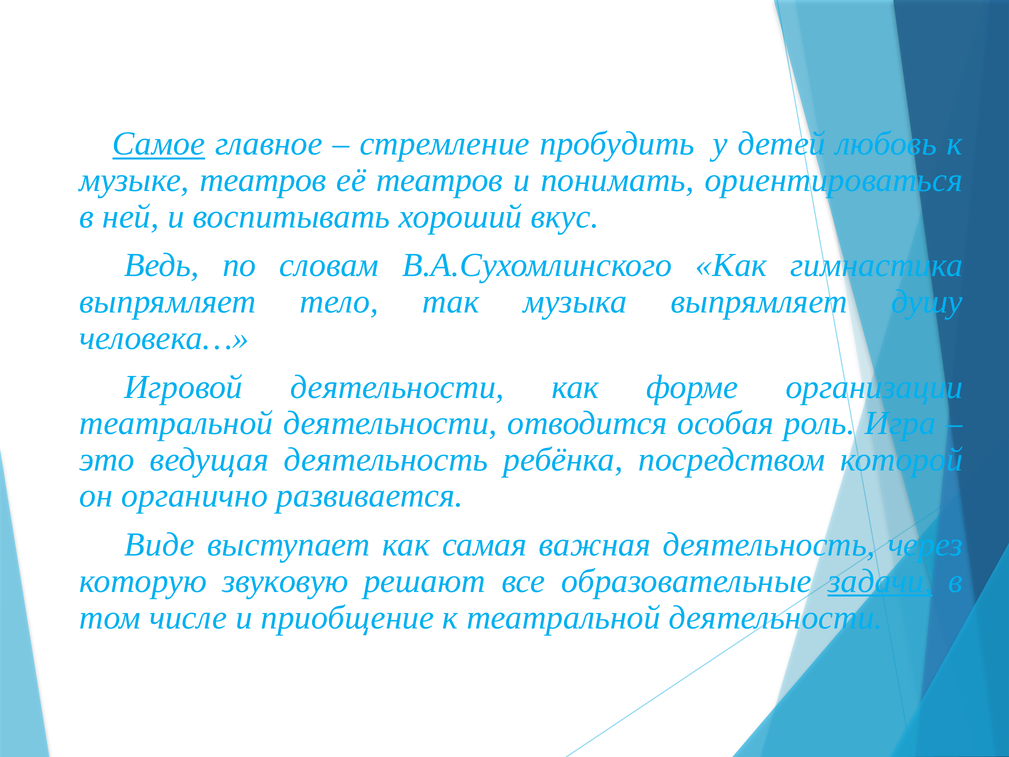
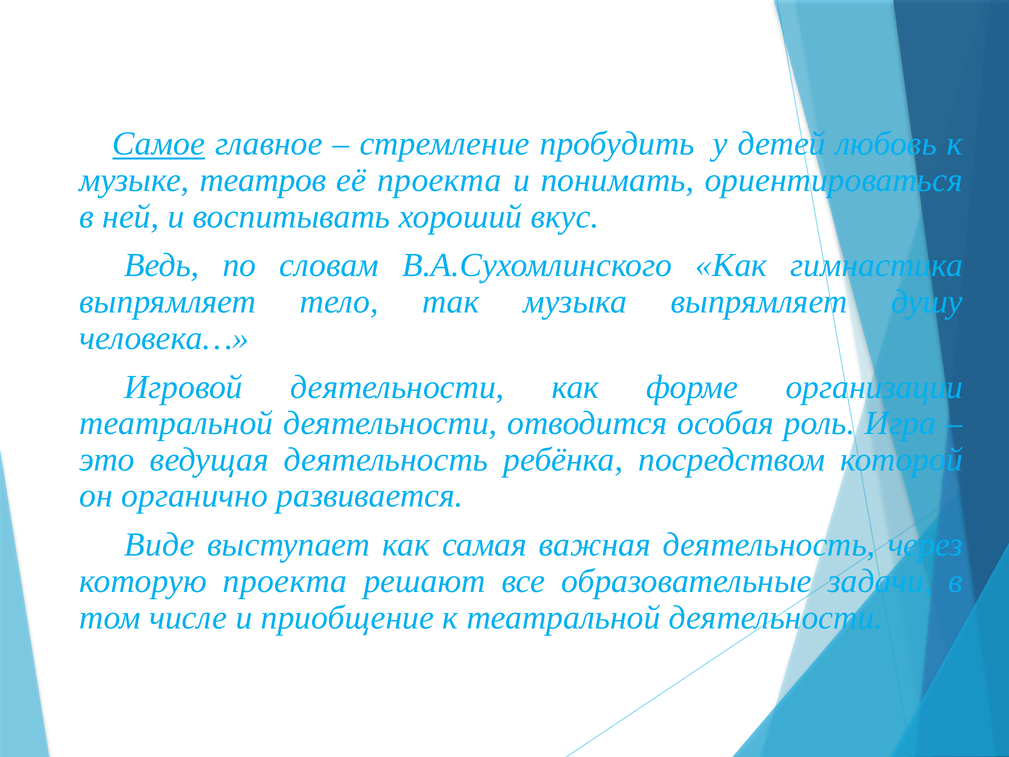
её театров: театров -> проекта
которую звуковую: звуковую -> проекта
задачи underline: present -> none
